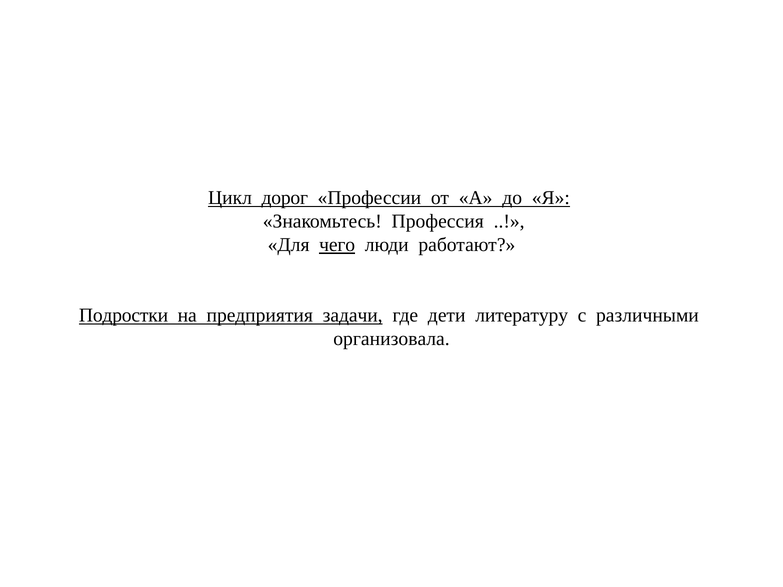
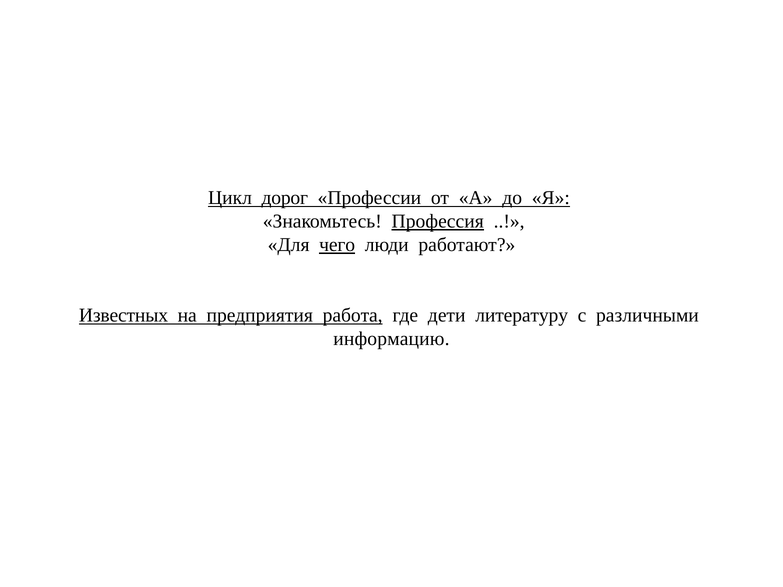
Профессия underline: none -> present
Подростки: Подростки -> Известных
задачи: задачи -> работа
организовала: организовала -> информацию
